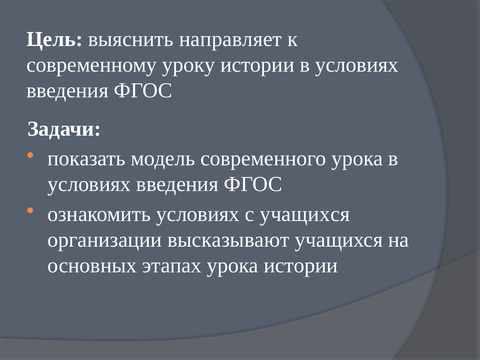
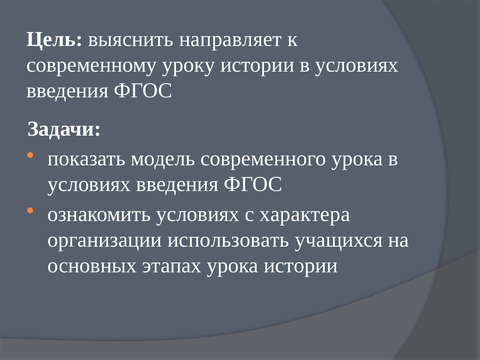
с учащихся: учащихся -> характера
высказывают: высказывают -> использовать
